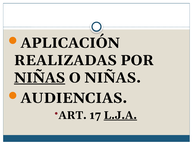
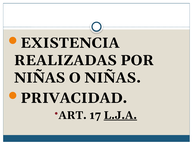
APLICACIÓN: APLICACIÓN -> EXISTENCIA
NIÑAS at (40, 78) underline: present -> none
AUDIENCIAS: AUDIENCIAS -> PRIVACIDAD
